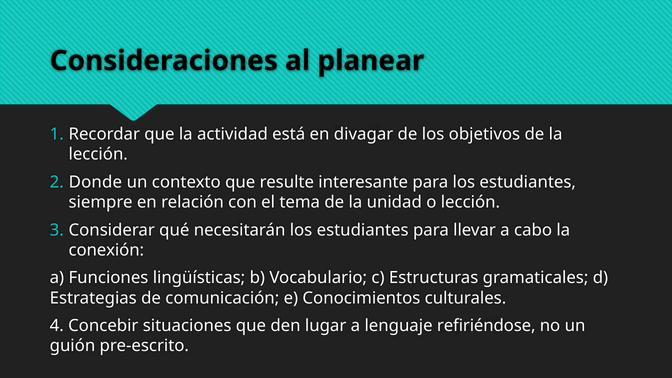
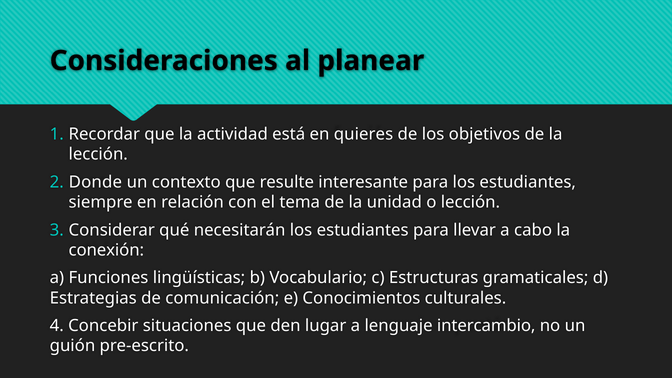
divagar: divagar -> quieres
refiriéndose: refiriéndose -> intercambio
